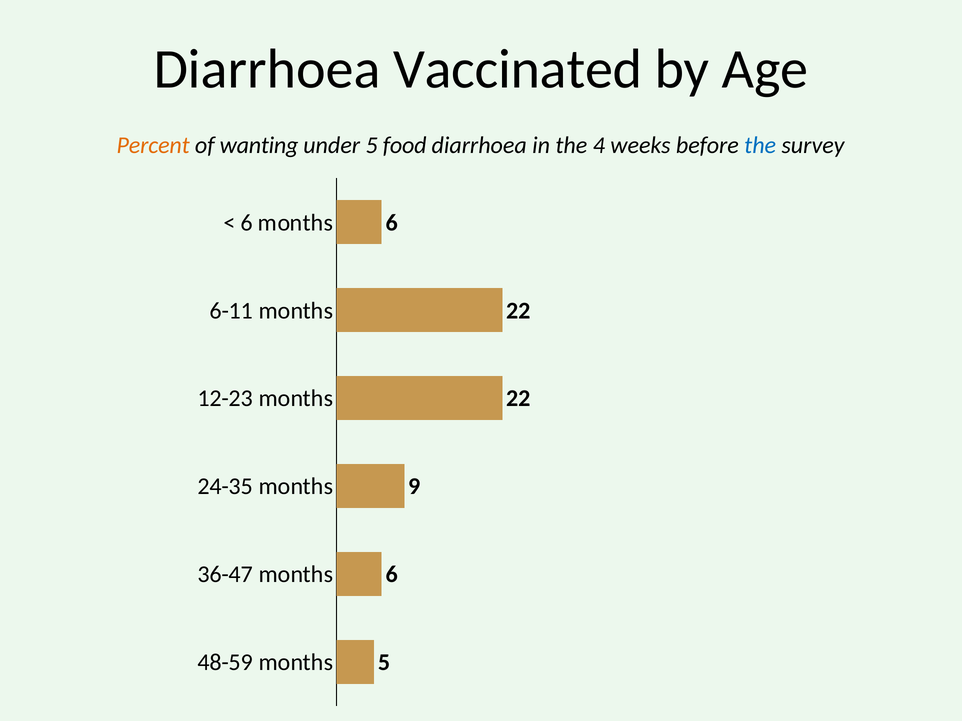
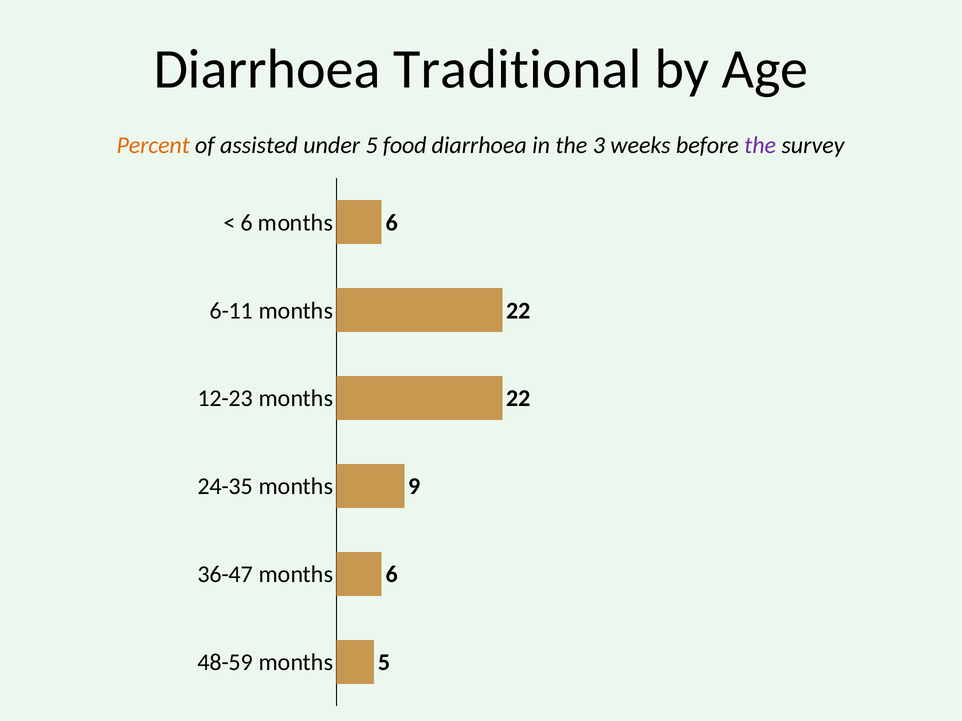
Vaccinated: Vaccinated -> Traditional
wanting: wanting -> assisted
4: 4 -> 3
the at (760, 145) colour: blue -> purple
